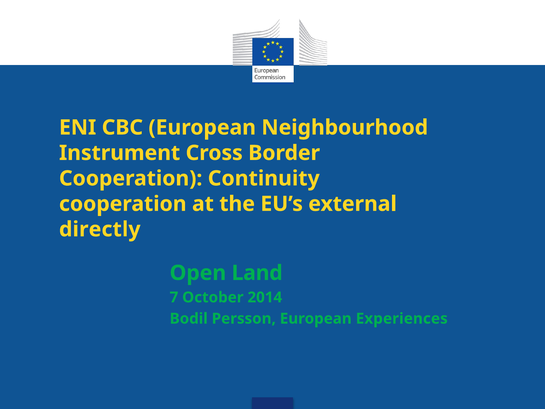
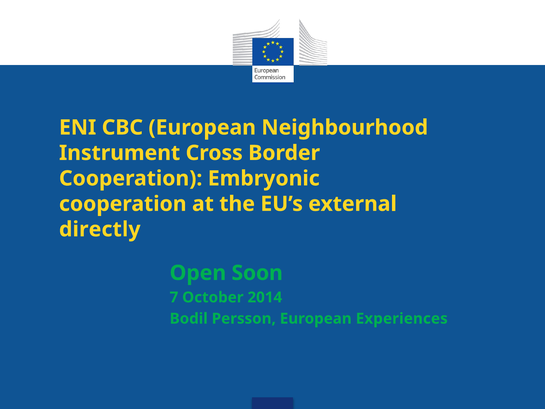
Continuity: Continuity -> Embryonic
Land: Land -> Soon
